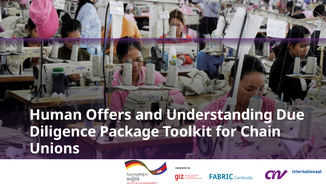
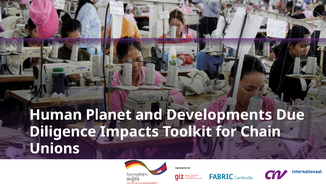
Offers: Offers -> Planet
Understanding: Understanding -> Developments
Package: Package -> Impacts
